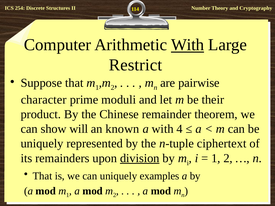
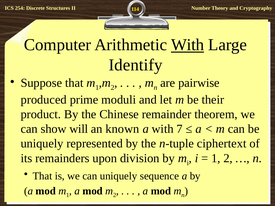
Restrict: Restrict -> Identify
character: character -> produced
4: 4 -> 7
division underline: present -> none
examples: examples -> sequence
